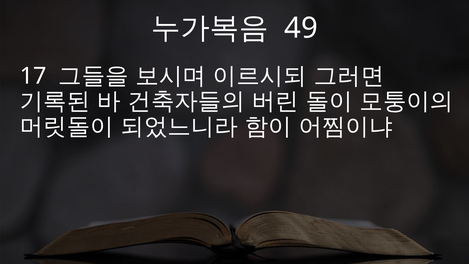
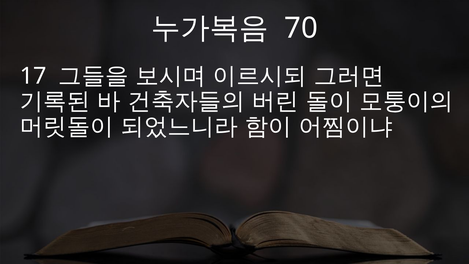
49: 49 -> 70
